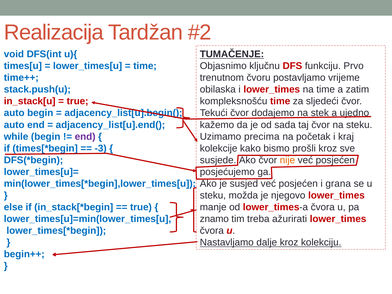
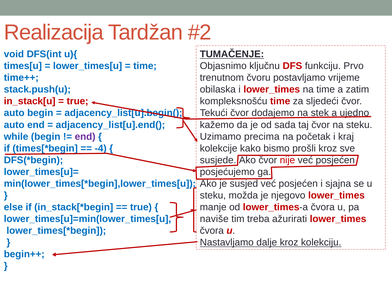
-3: -3 -> -4
nije colour: orange -> red
grana: grana -> sjajna
znamo: znamo -> naviše
